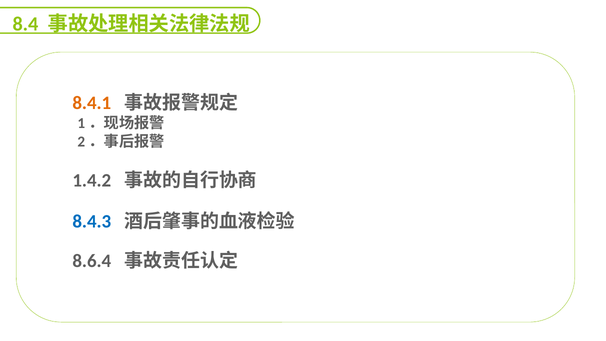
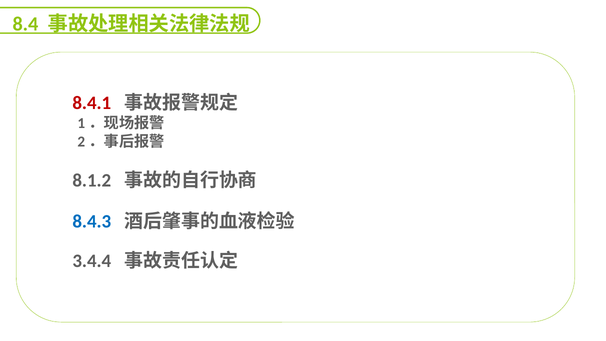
8.4.1 colour: orange -> red
1.4.2: 1.4.2 -> 8.1.2
8.6.4: 8.6.4 -> 3.4.4
